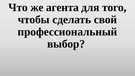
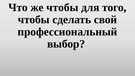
же агента: агента -> чтобы
